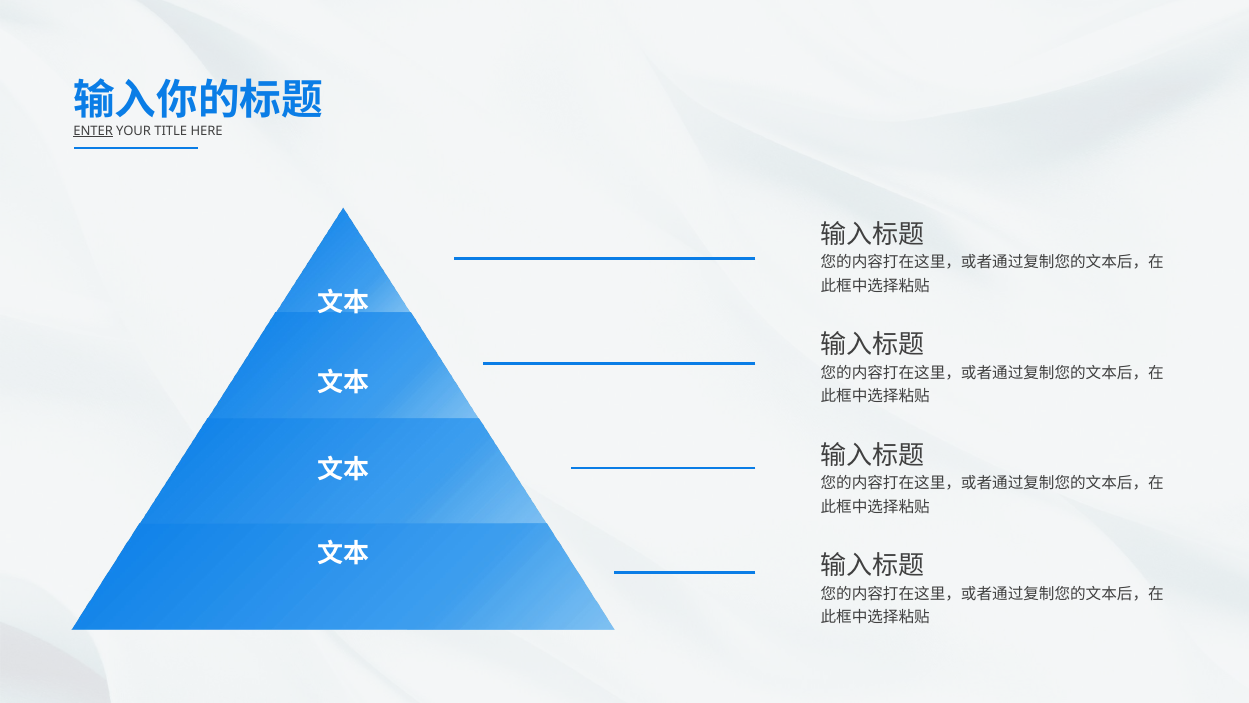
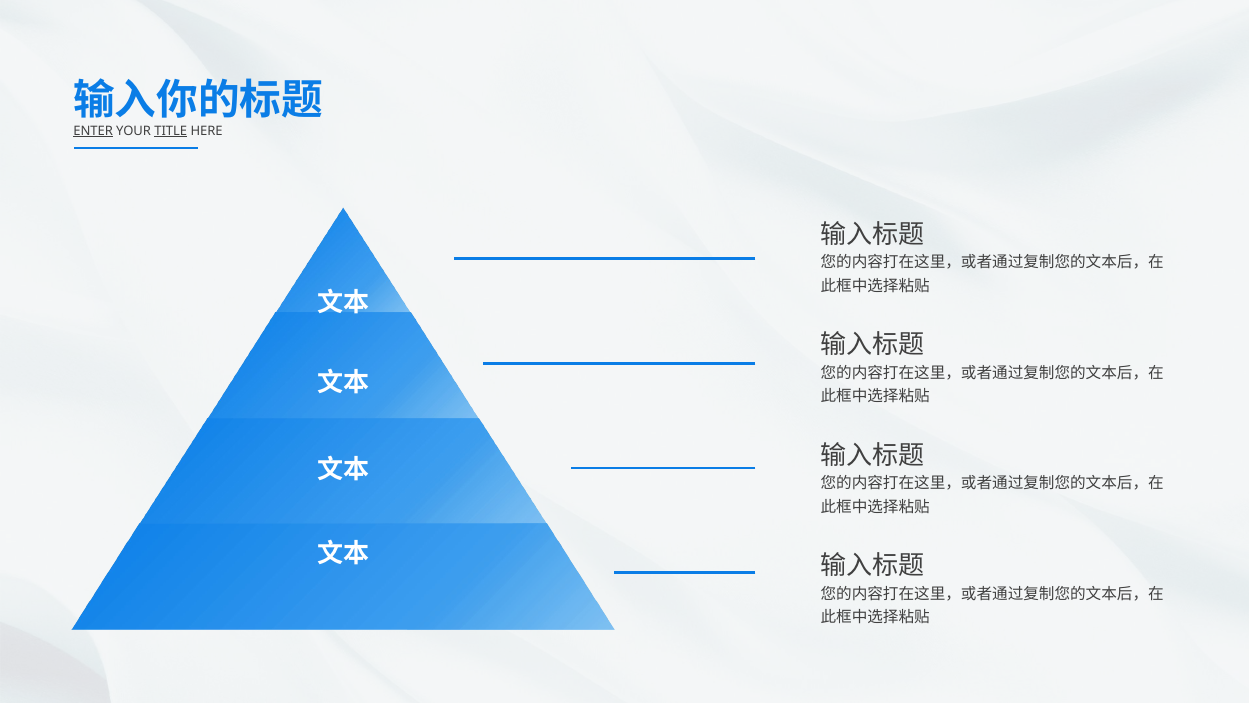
TITLE underline: none -> present
